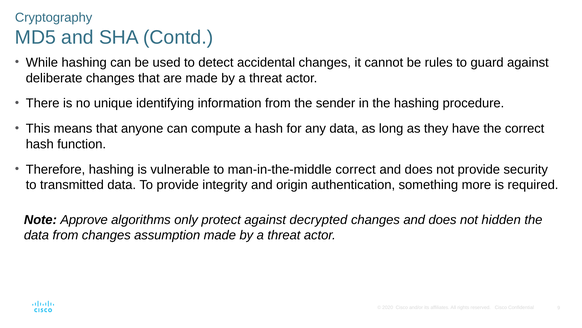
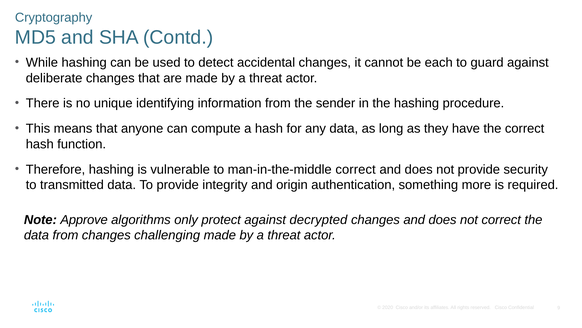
rules: rules -> each
not hidden: hidden -> correct
assumption: assumption -> challenging
